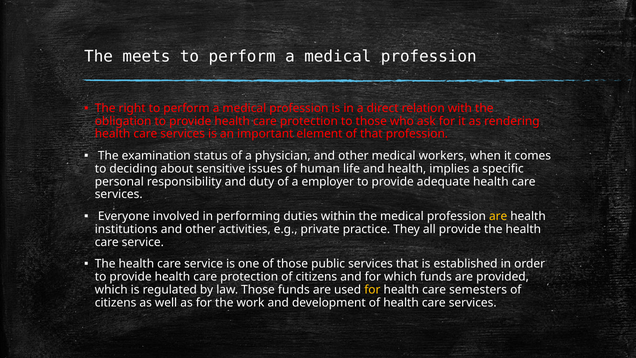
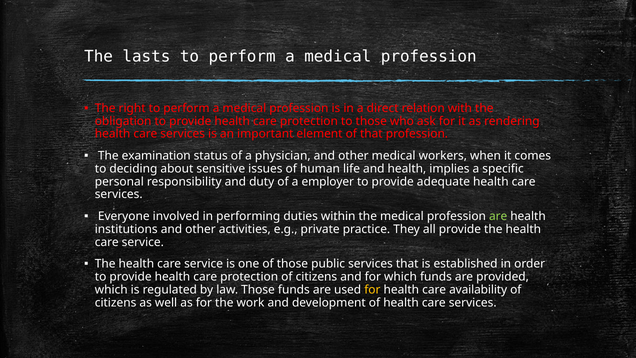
meets: meets -> lasts
are at (498, 216) colour: yellow -> light green
semesters: semesters -> availability
